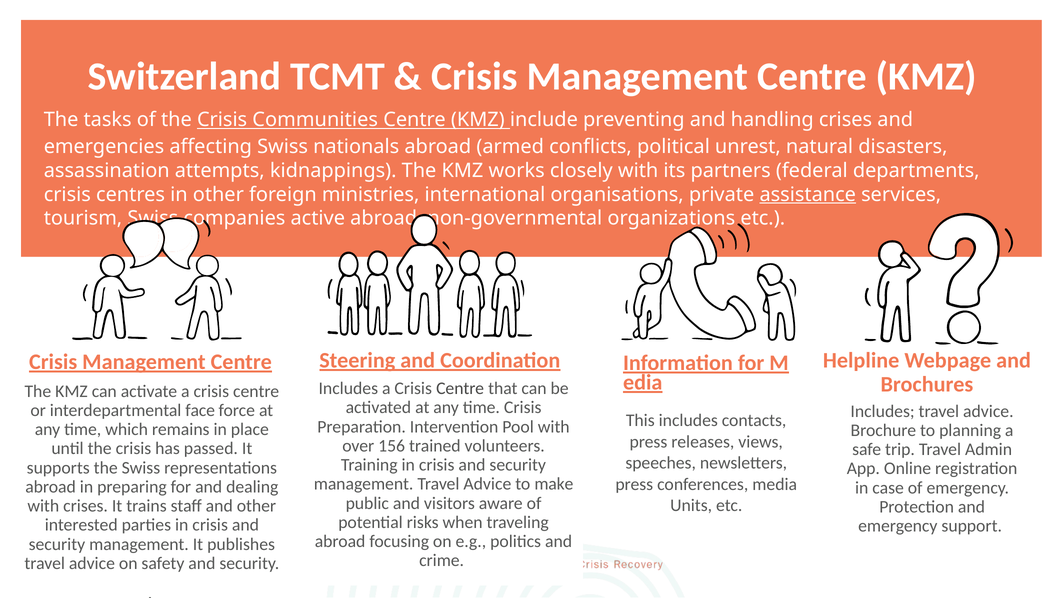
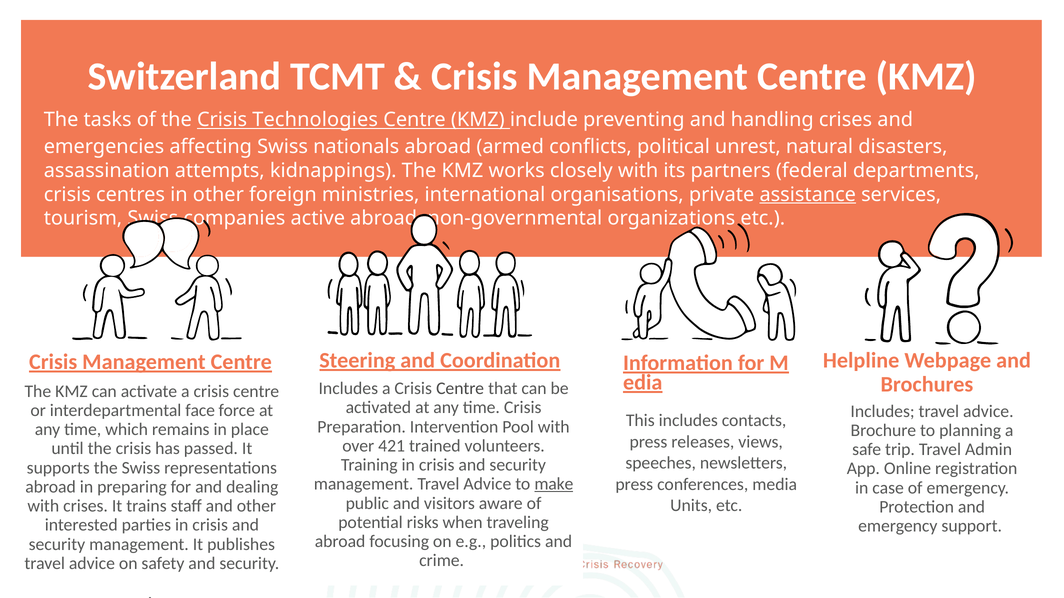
Communities: Communities -> Technologies
156: 156 -> 421
make underline: none -> present
